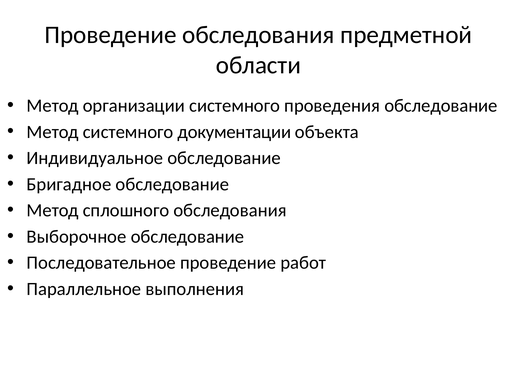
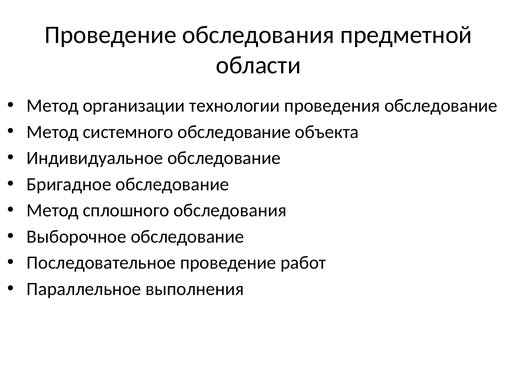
организации системного: системного -> технологии
системного документации: документации -> обследование
